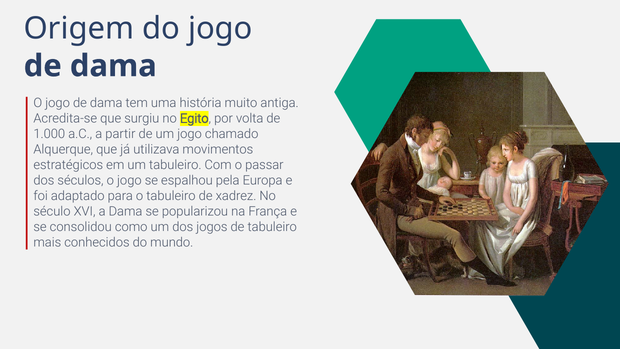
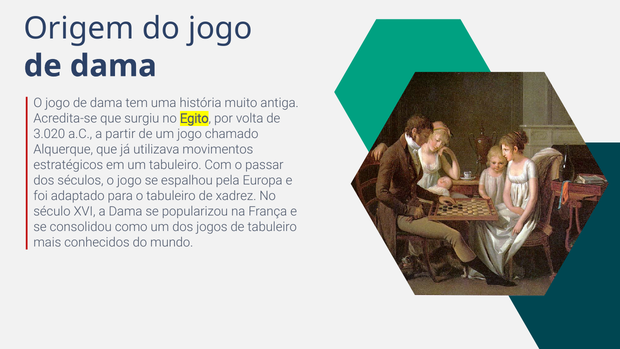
1.000: 1.000 -> 3.020
